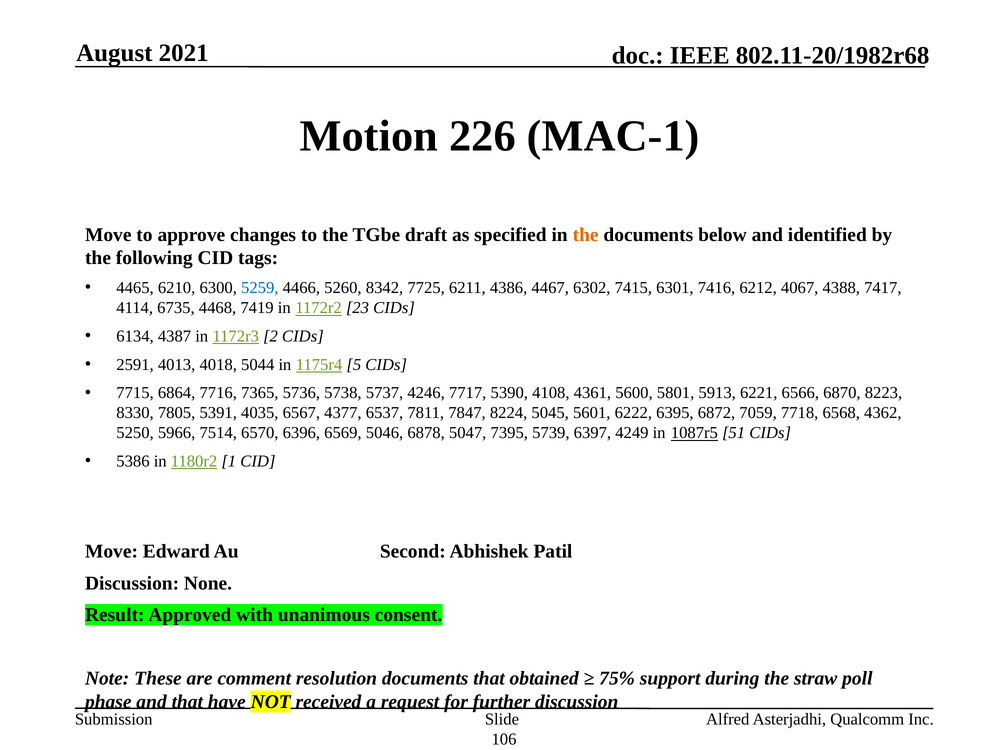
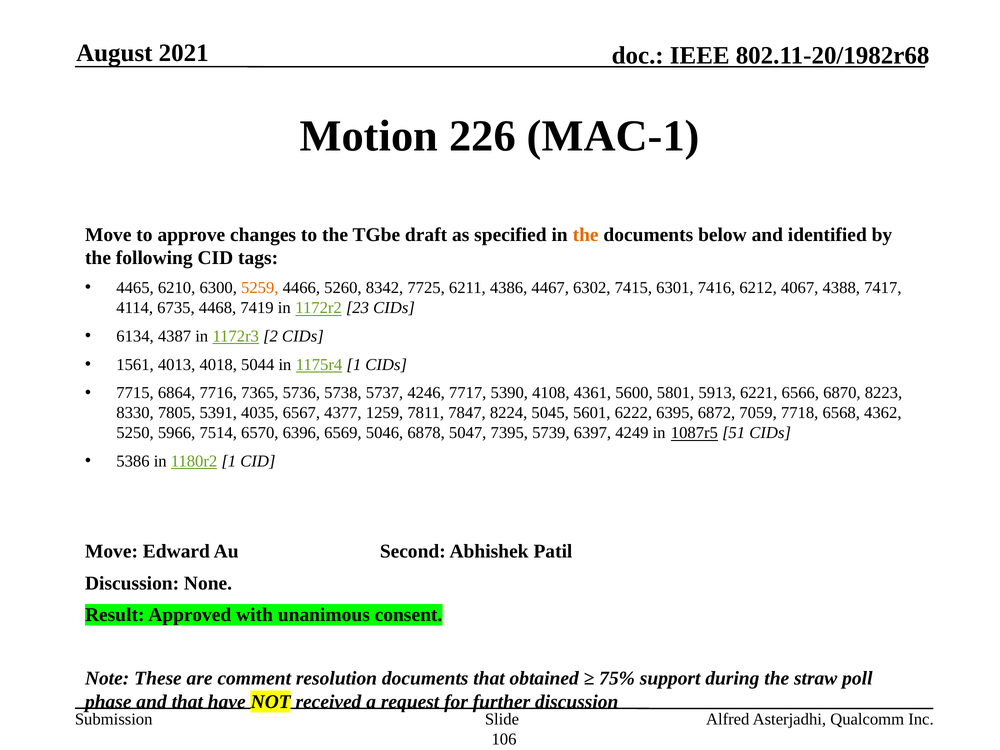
5259 colour: blue -> orange
2591: 2591 -> 1561
1175r4 5: 5 -> 1
6537: 6537 -> 1259
